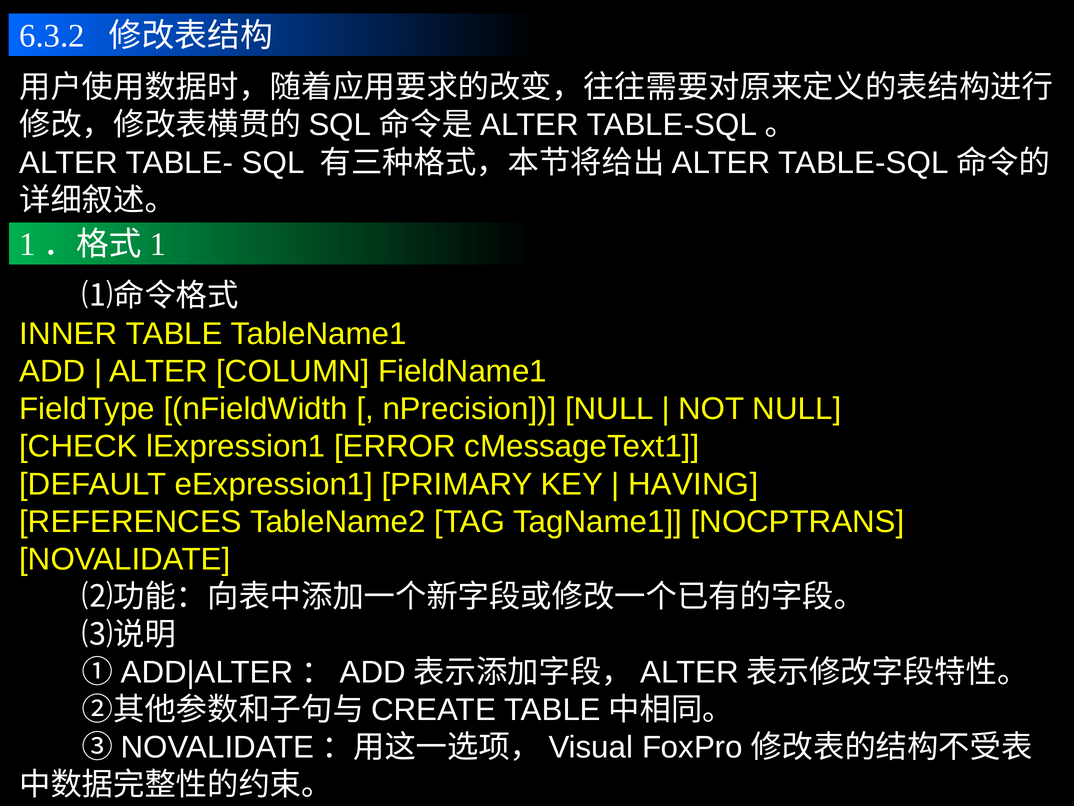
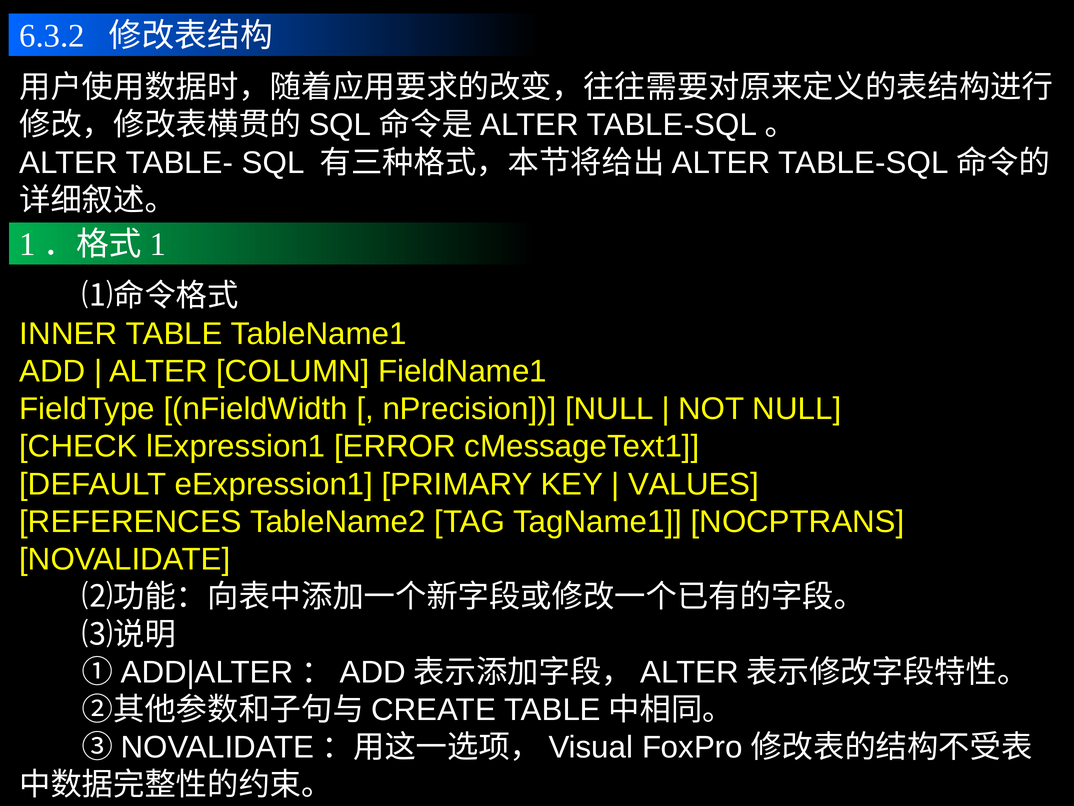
HAVING: HAVING -> VALUES
